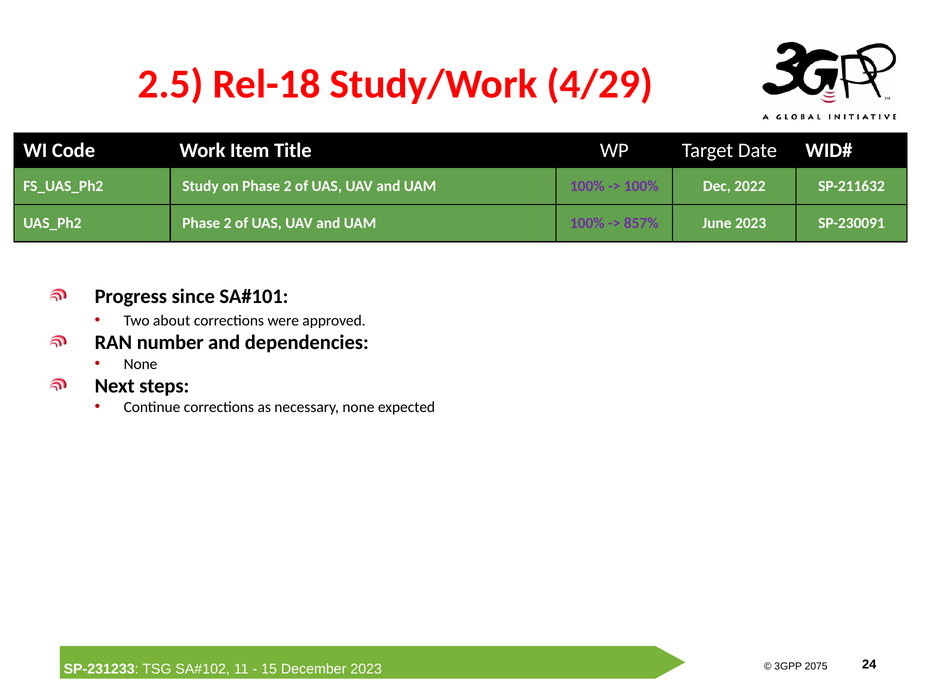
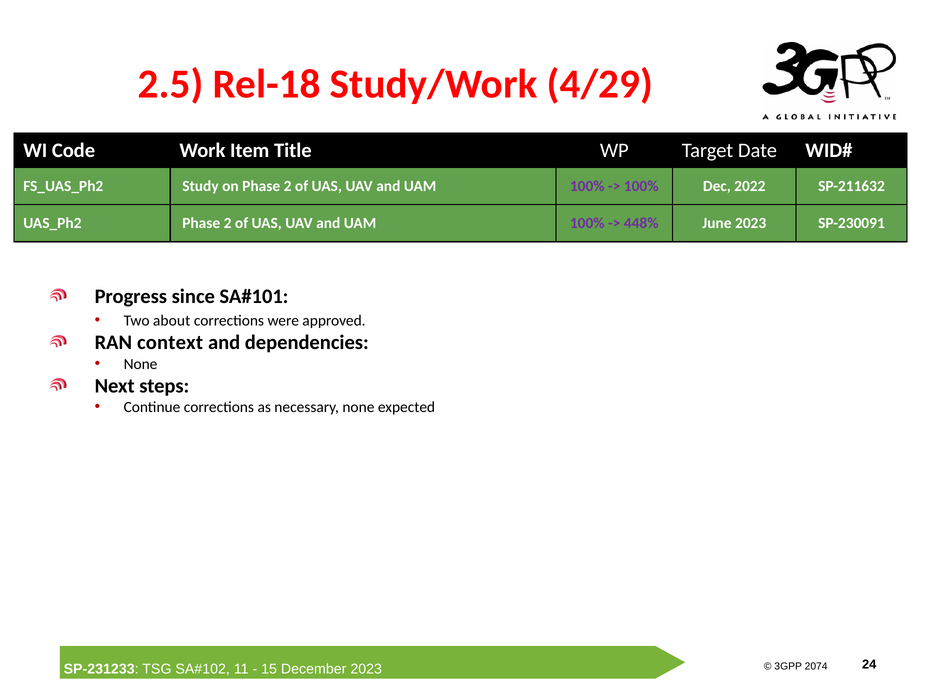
857%: 857% -> 448%
number: number -> context
2075: 2075 -> 2074
